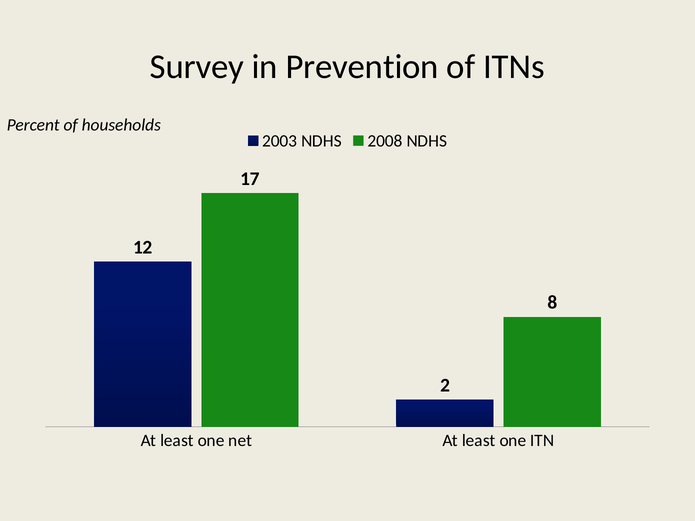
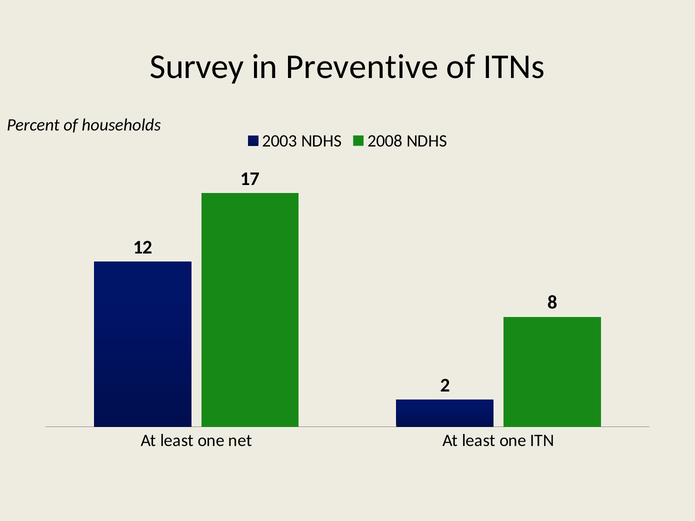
Prevention: Prevention -> Preventive
